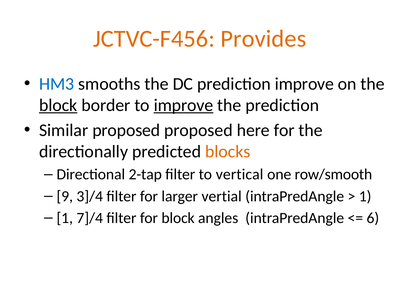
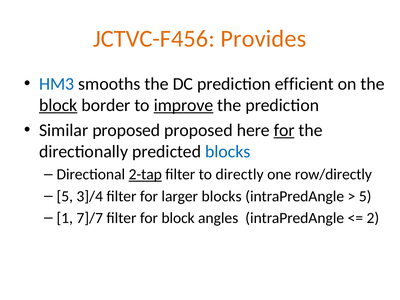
prediction improve: improve -> efficient
for at (284, 130) underline: none -> present
blocks at (228, 151) colour: orange -> blue
2-tap underline: none -> present
vertical: vertical -> directly
row/smooth: row/smooth -> row/directly
9 at (65, 196): 9 -> 5
larger vertial: vertial -> blocks
1 at (365, 196): 1 -> 5
7]/4: 7]/4 -> 7]/7
6: 6 -> 2
